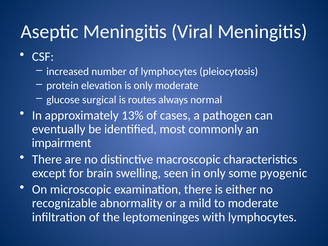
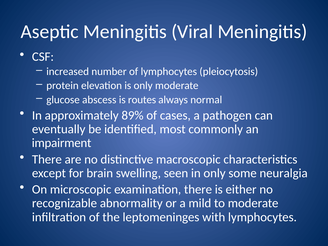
surgical: surgical -> abscess
13%: 13% -> 89%
pyogenic: pyogenic -> neuralgia
